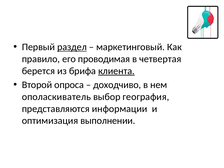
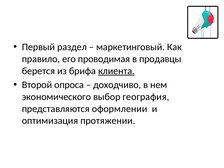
раздел underline: present -> none
четвертая: четвертая -> продавцы
ополаскиватель: ополаскиватель -> экономического
информации: информации -> оформлении
выполнении: выполнении -> протяжении
